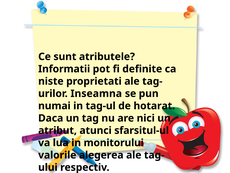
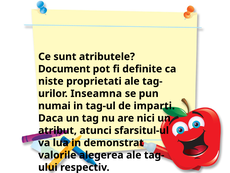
Informatii: Informatii -> Document
hotarat: hotarat -> imparti
monitorului: monitorului -> demonstrat
